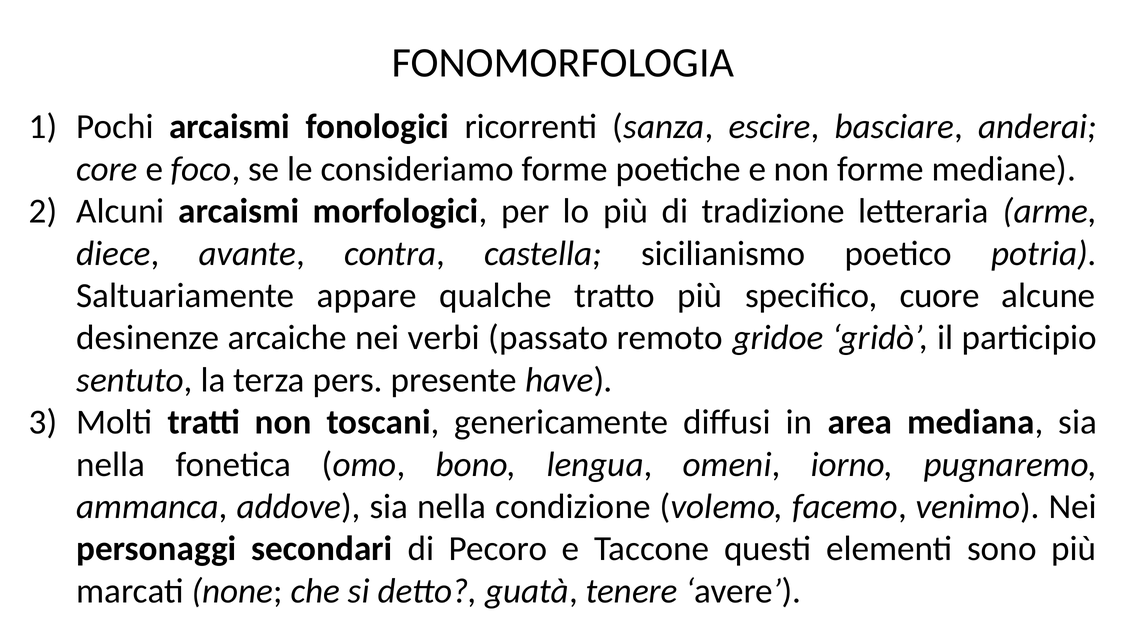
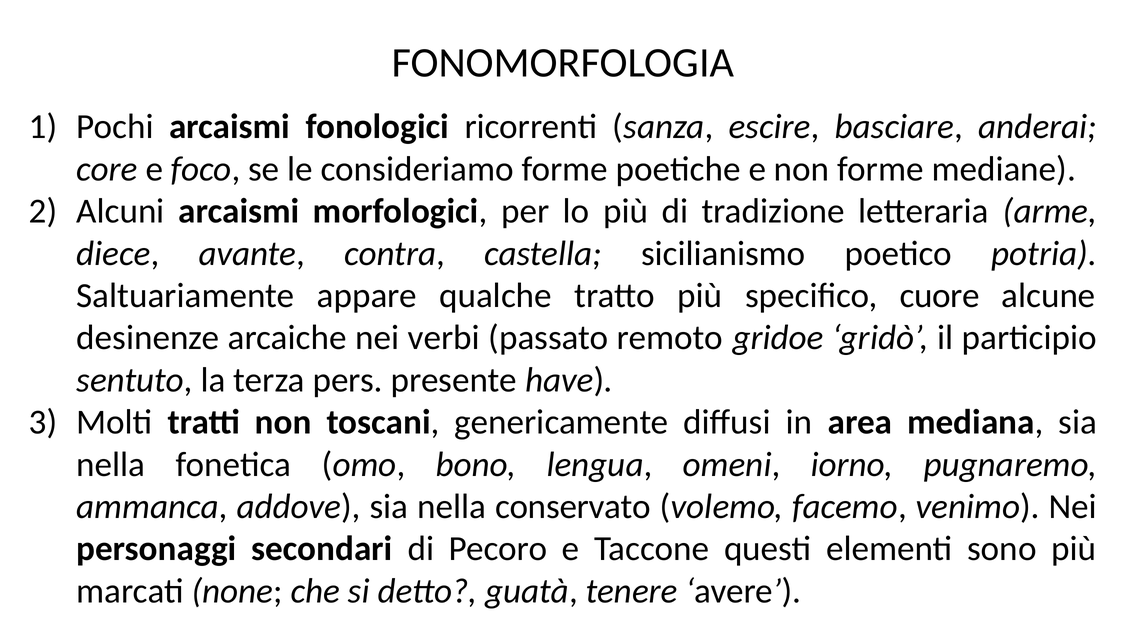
condizione: condizione -> conservato
